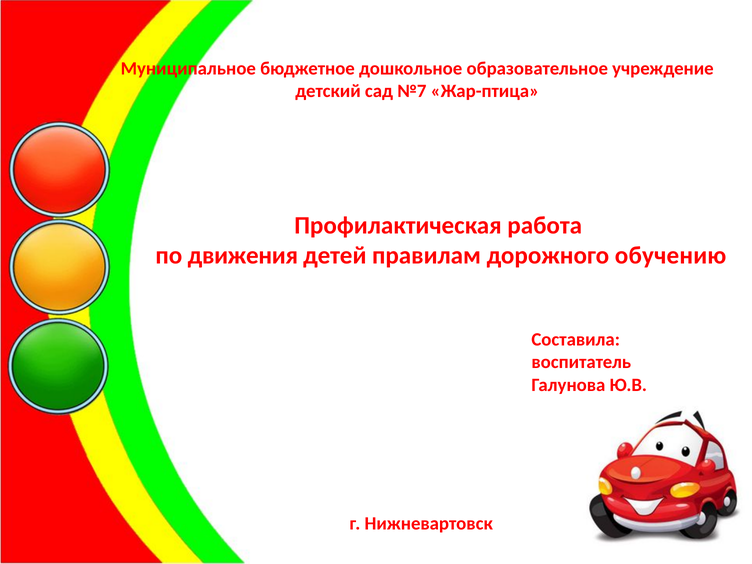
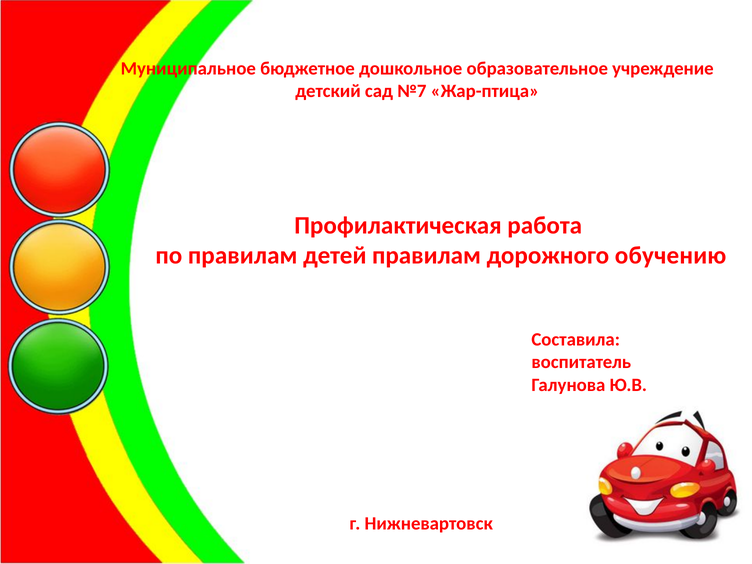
по движения: движения -> правилам
